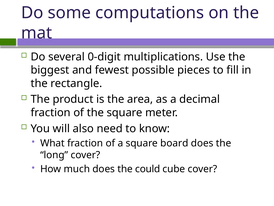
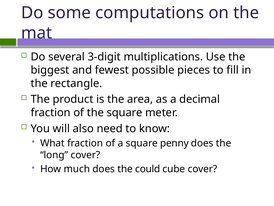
0-digit: 0-digit -> 3-digit
board: board -> penny
